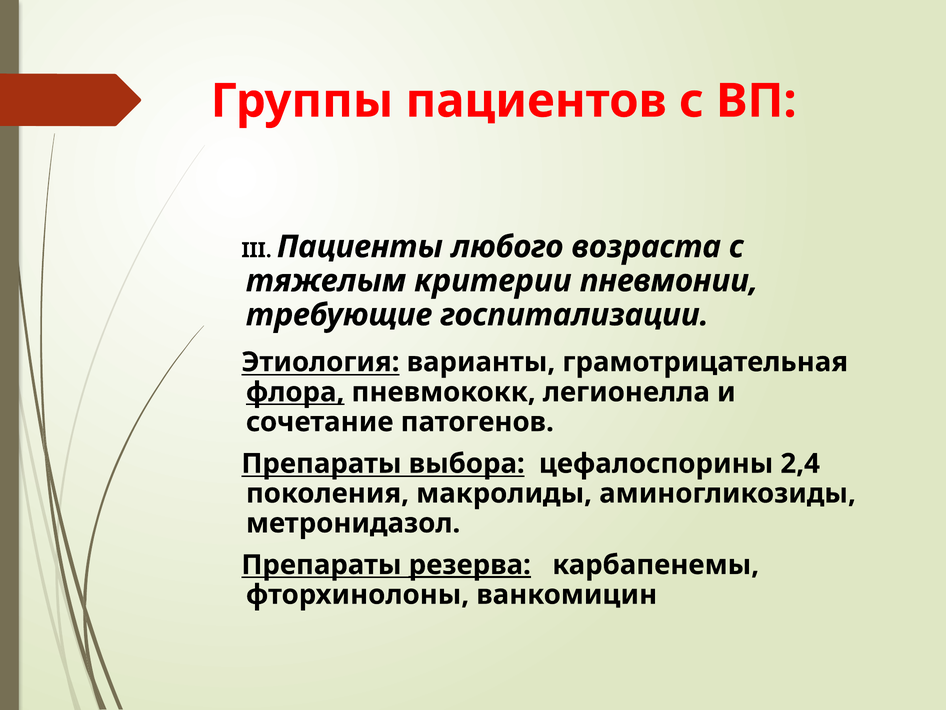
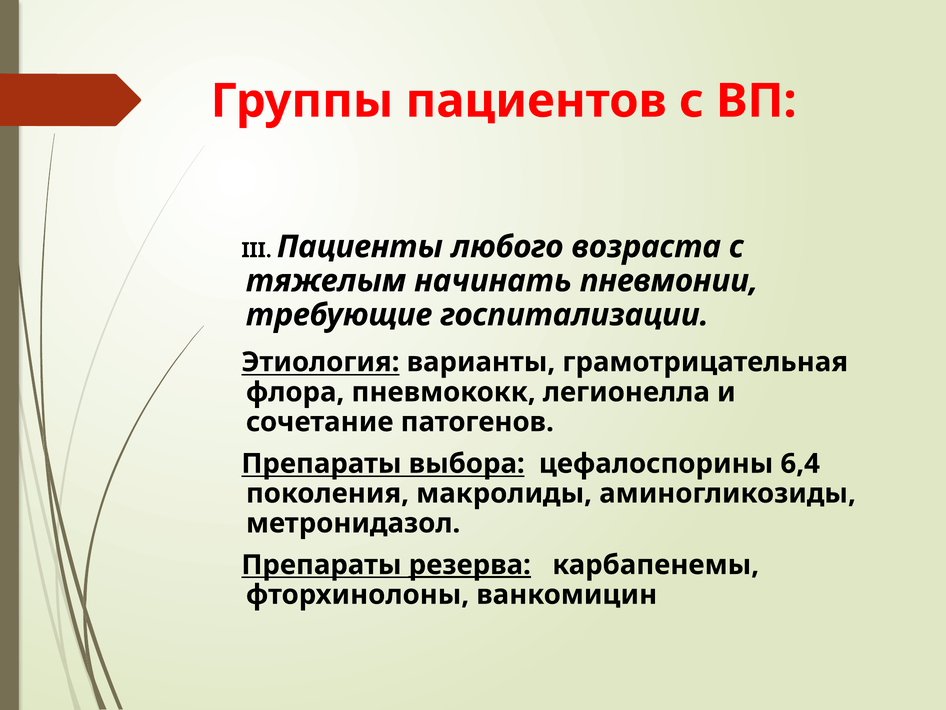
критерии: критерии -> начинать
флора underline: present -> none
2,4: 2,4 -> 6,4
